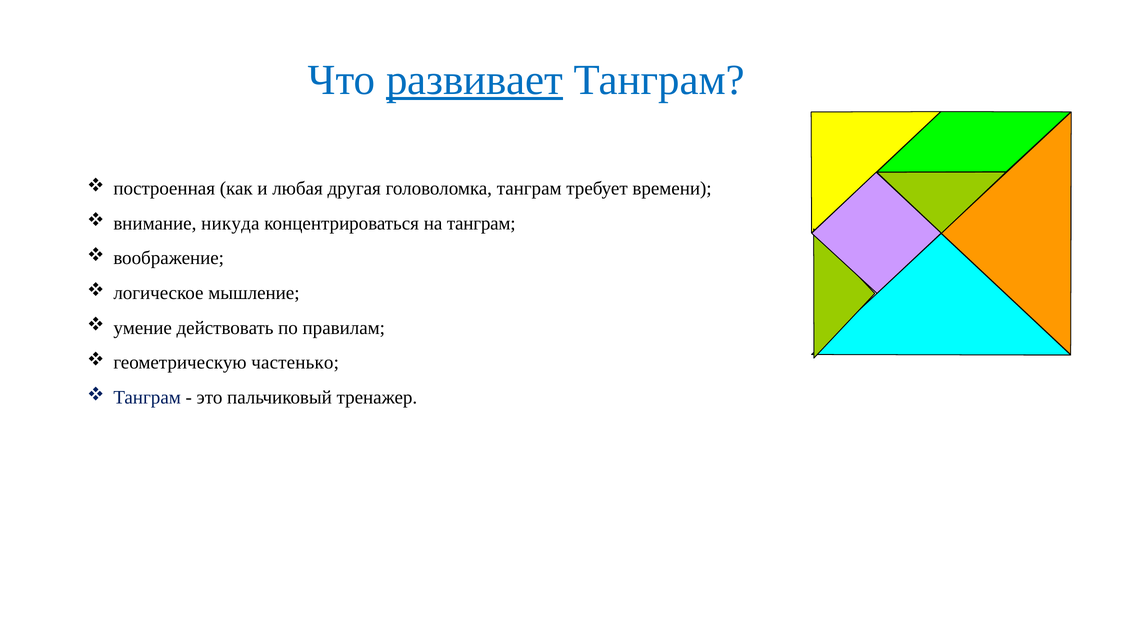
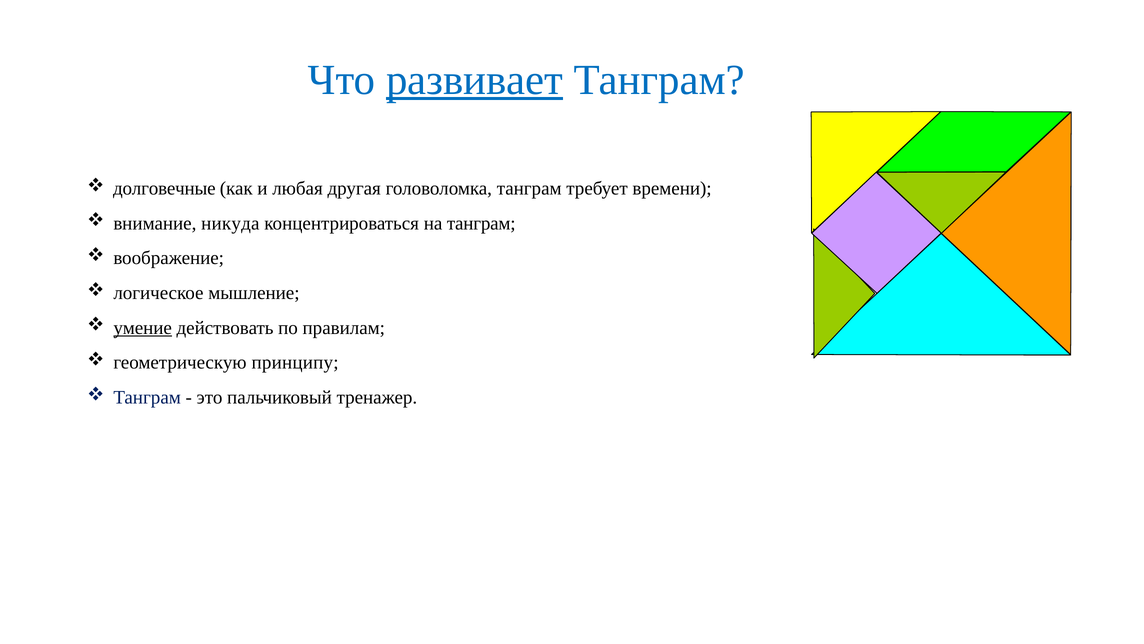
построенная: построенная -> долговечные
умение underline: none -> present
частенько: частенько -> принципу
